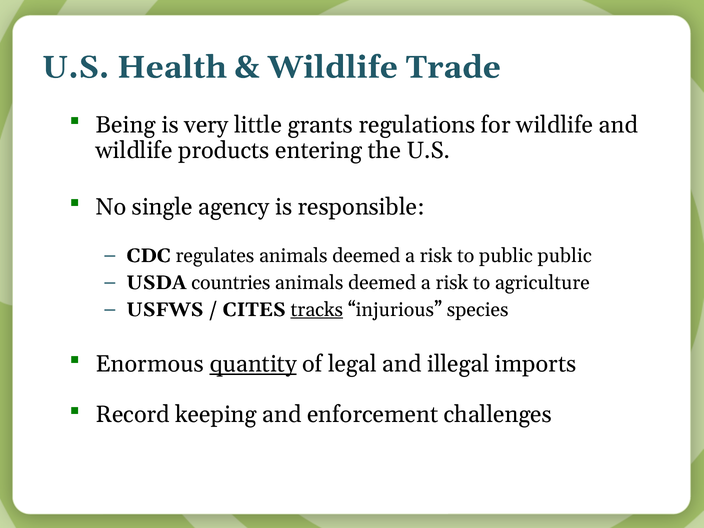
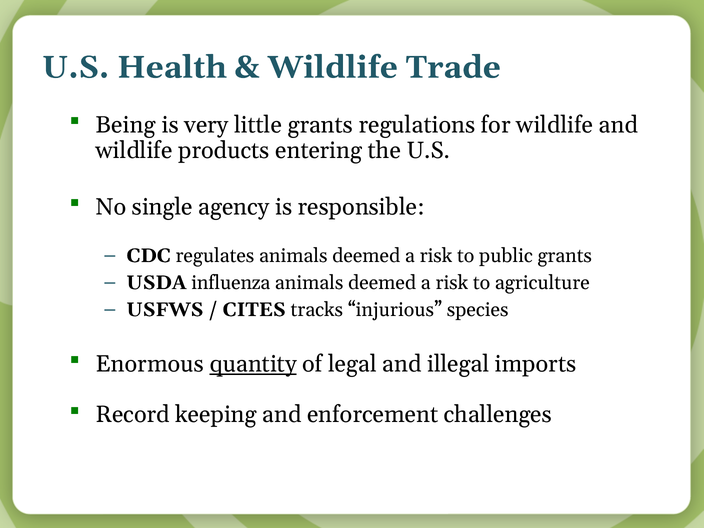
public public: public -> grants
countries: countries -> influenza
tracks underline: present -> none
